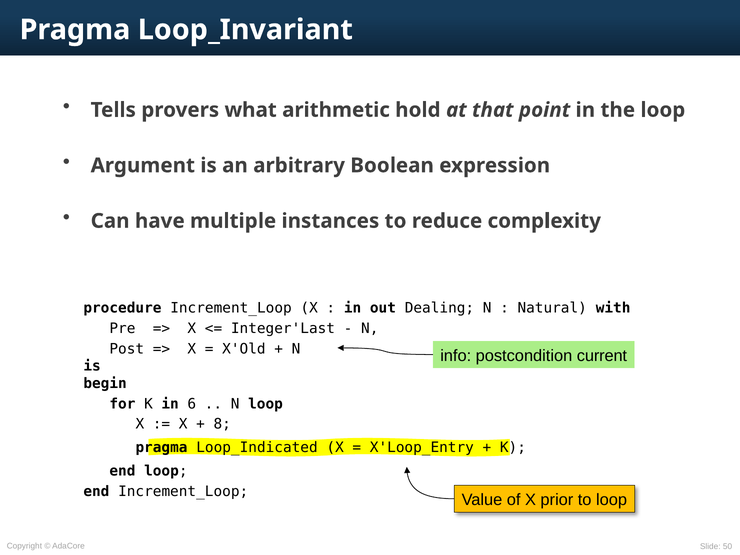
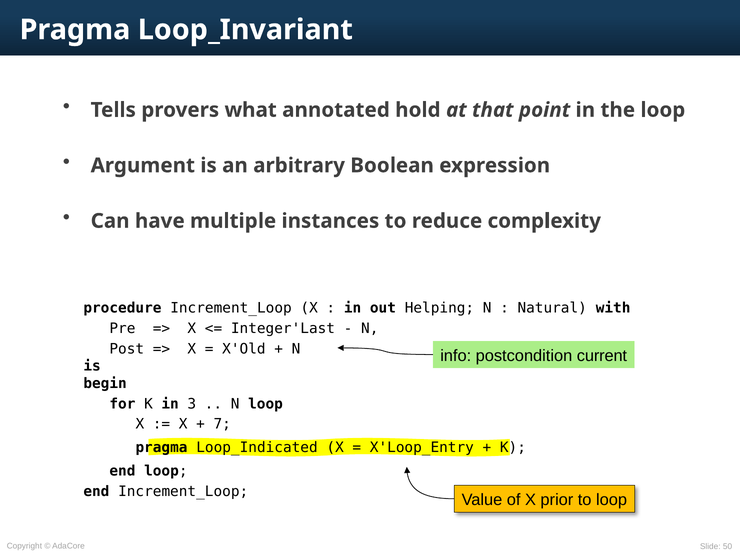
arithmetic: arithmetic -> annotated
Dealing: Dealing -> Helping
6: 6 -> 3
8: 8 -> 7
